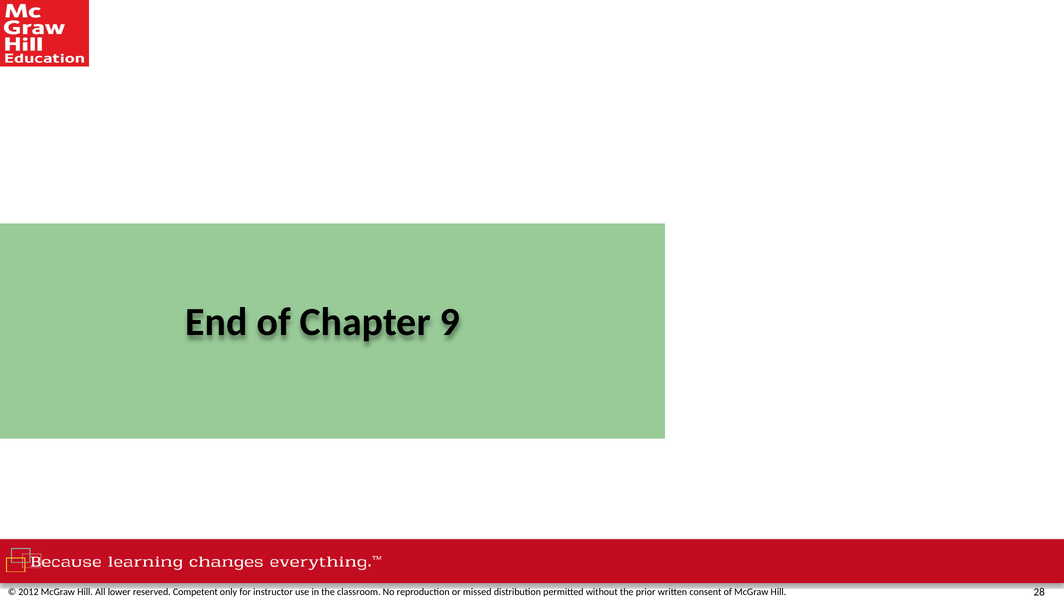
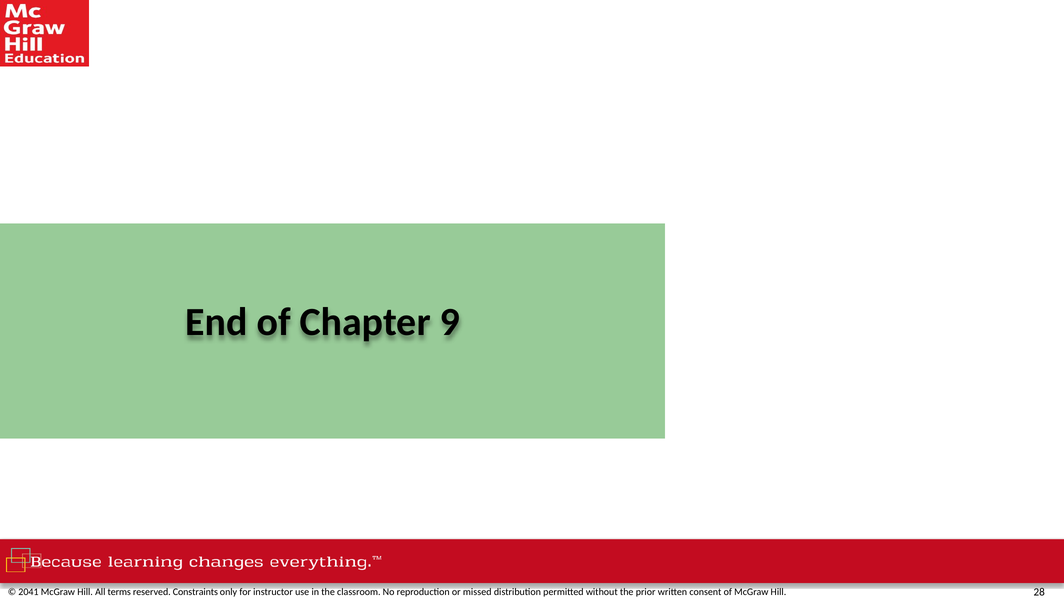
2012: 2012 -> 2041
lower: lower -> terms
Competent: Competent -> Constraints
